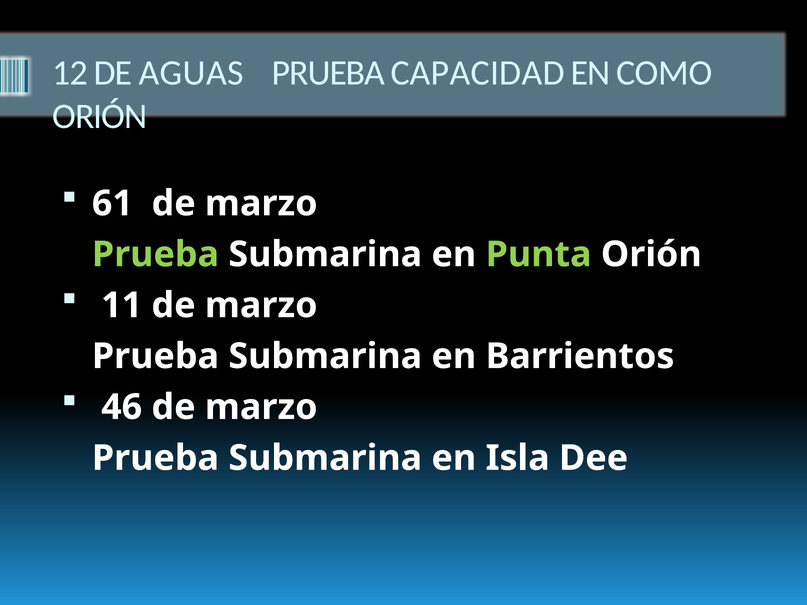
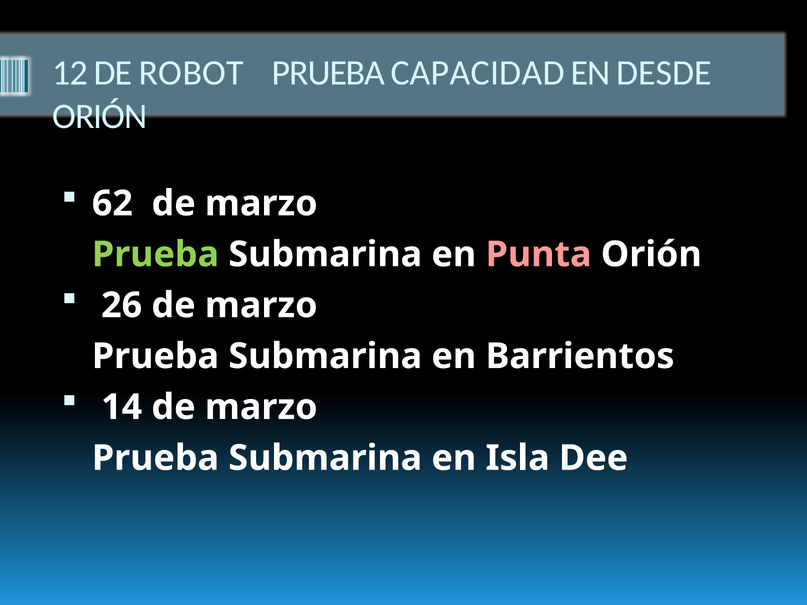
AGUAS: AGUAS -> ROBOT
COMO: COMO -> DESDE
61: 61 -> 62
Punta colour: light green -> pink
11: 11 -> 26
46: 46 -> 14
